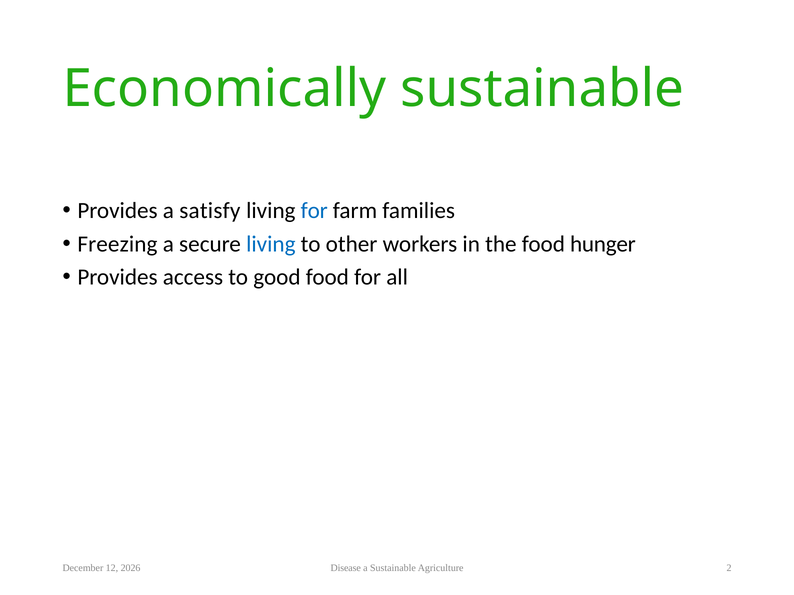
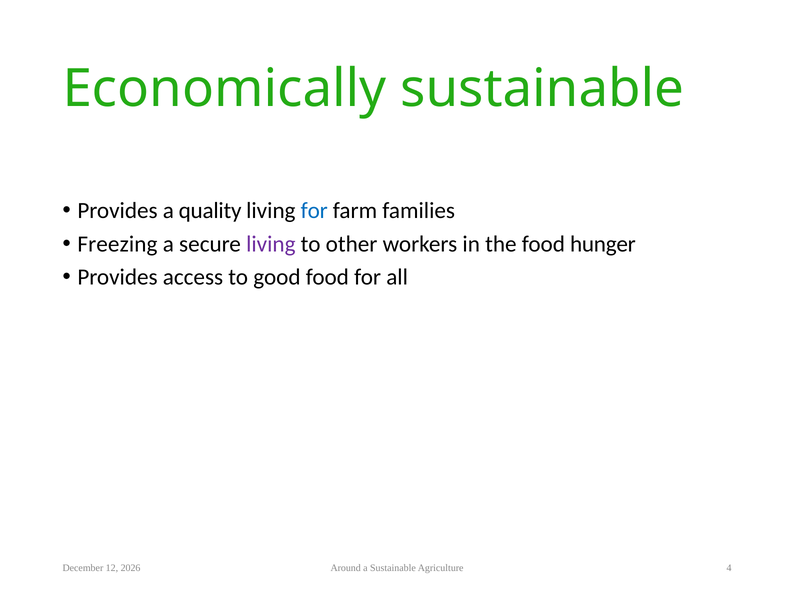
satisfy: satisfy -> quality
living at (271, 244) colour: blue -> purple
Disease: Disease -> Around
2: 2 -> 4
